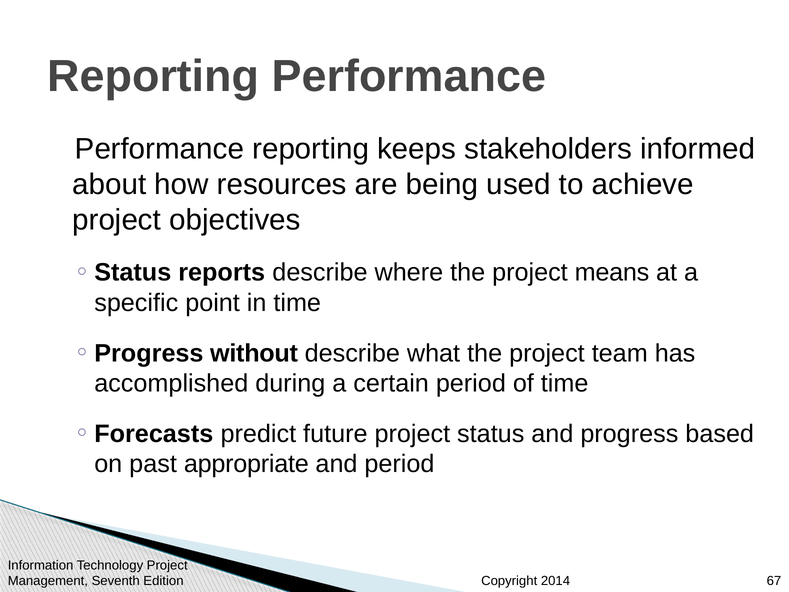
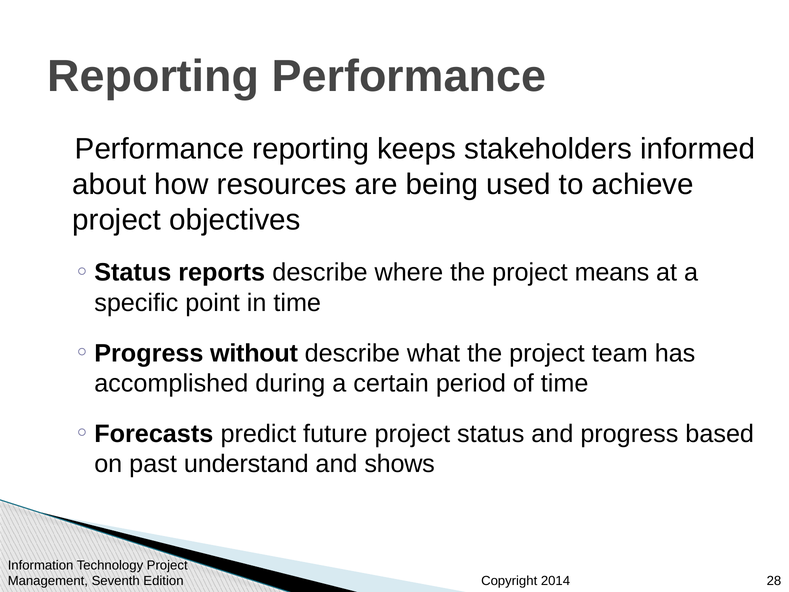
appropriate: appropriate -> understand
and period: period -> shows
67: 67 -> 28
